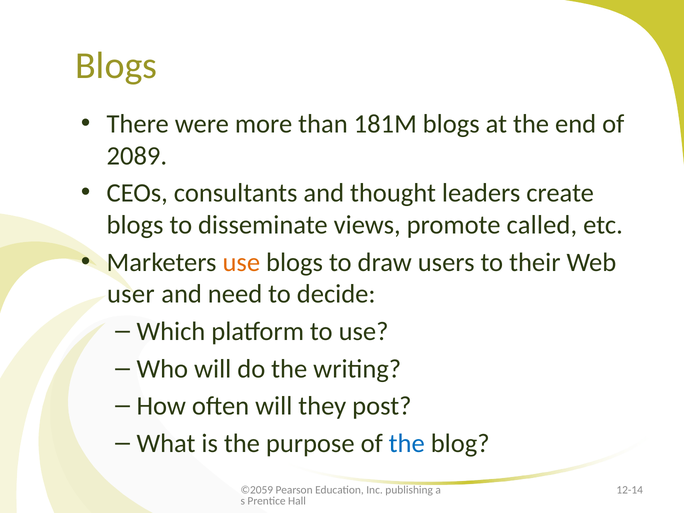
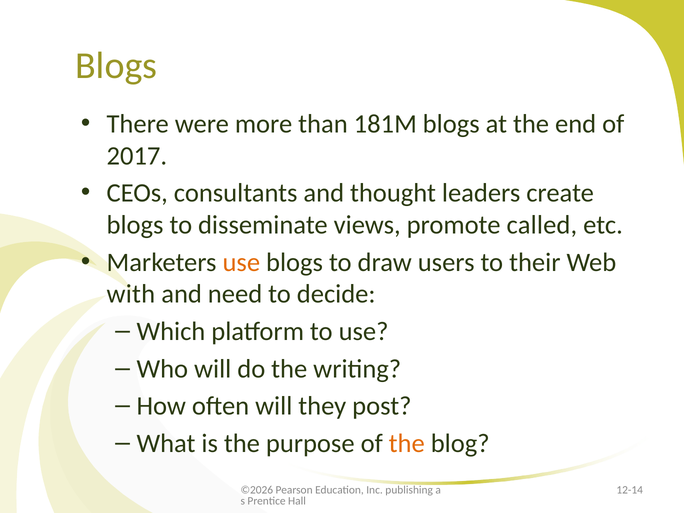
2089: 2089 -> 2017
user: user -> with
the at (407, 443) colour: blue -> orange
©2059: ©2059 -> ©2026
